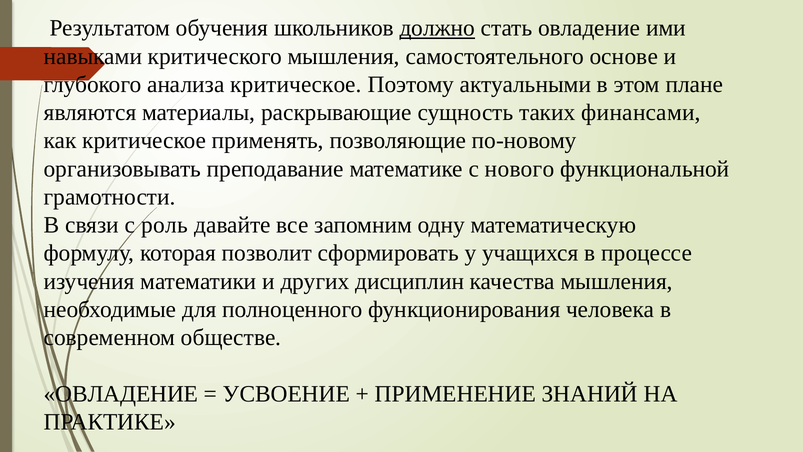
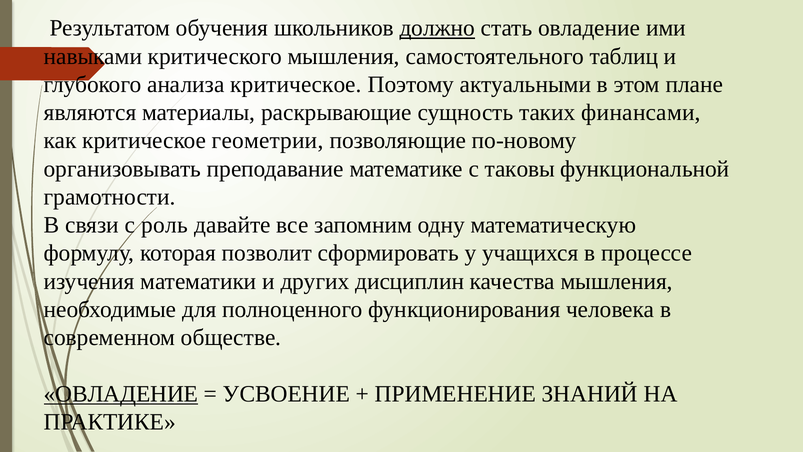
основе: основе -> таблиц
применять: применять -> геометрии
нового: нового -> таковы
ОВЛАДЕНИЕ at (121, 394) underline: none -> present
